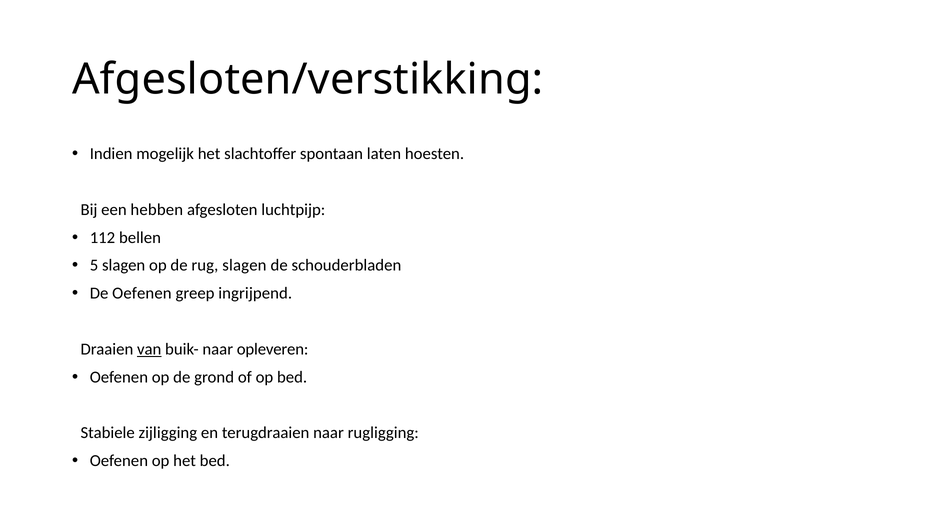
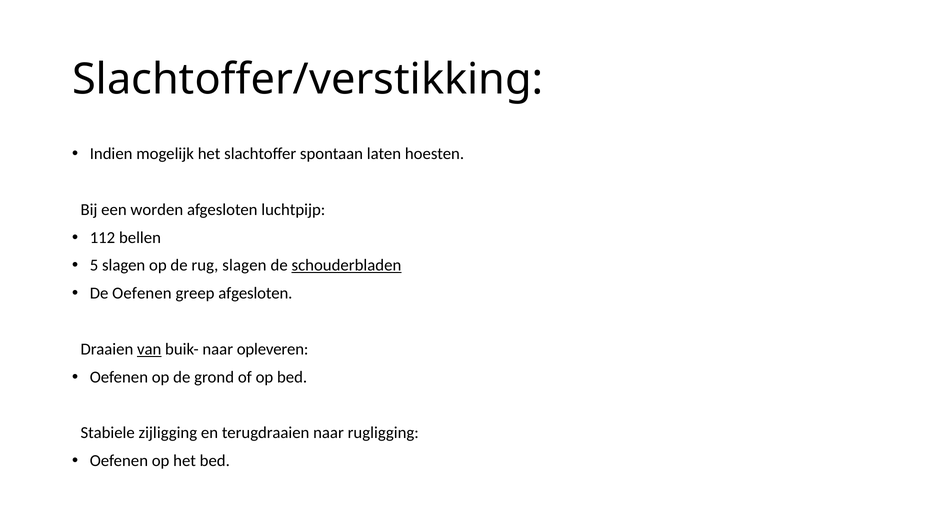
Afgesloten/verstikking: Afgesloten/verstikking -> Slachtoffer/verstikking
hebben: hebben -> worden
schouderbladen underline: none -> present
greep ingrijpend: ingrijpend -> afgesloten
